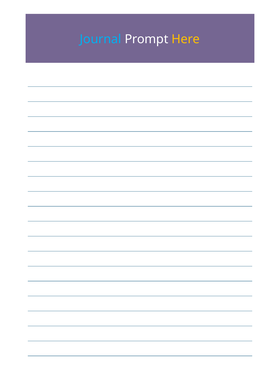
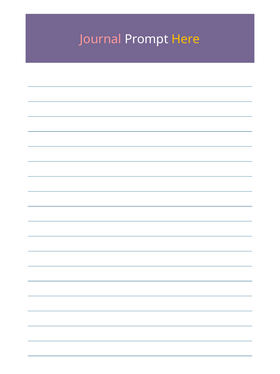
Journal colour: light blue -> pink
